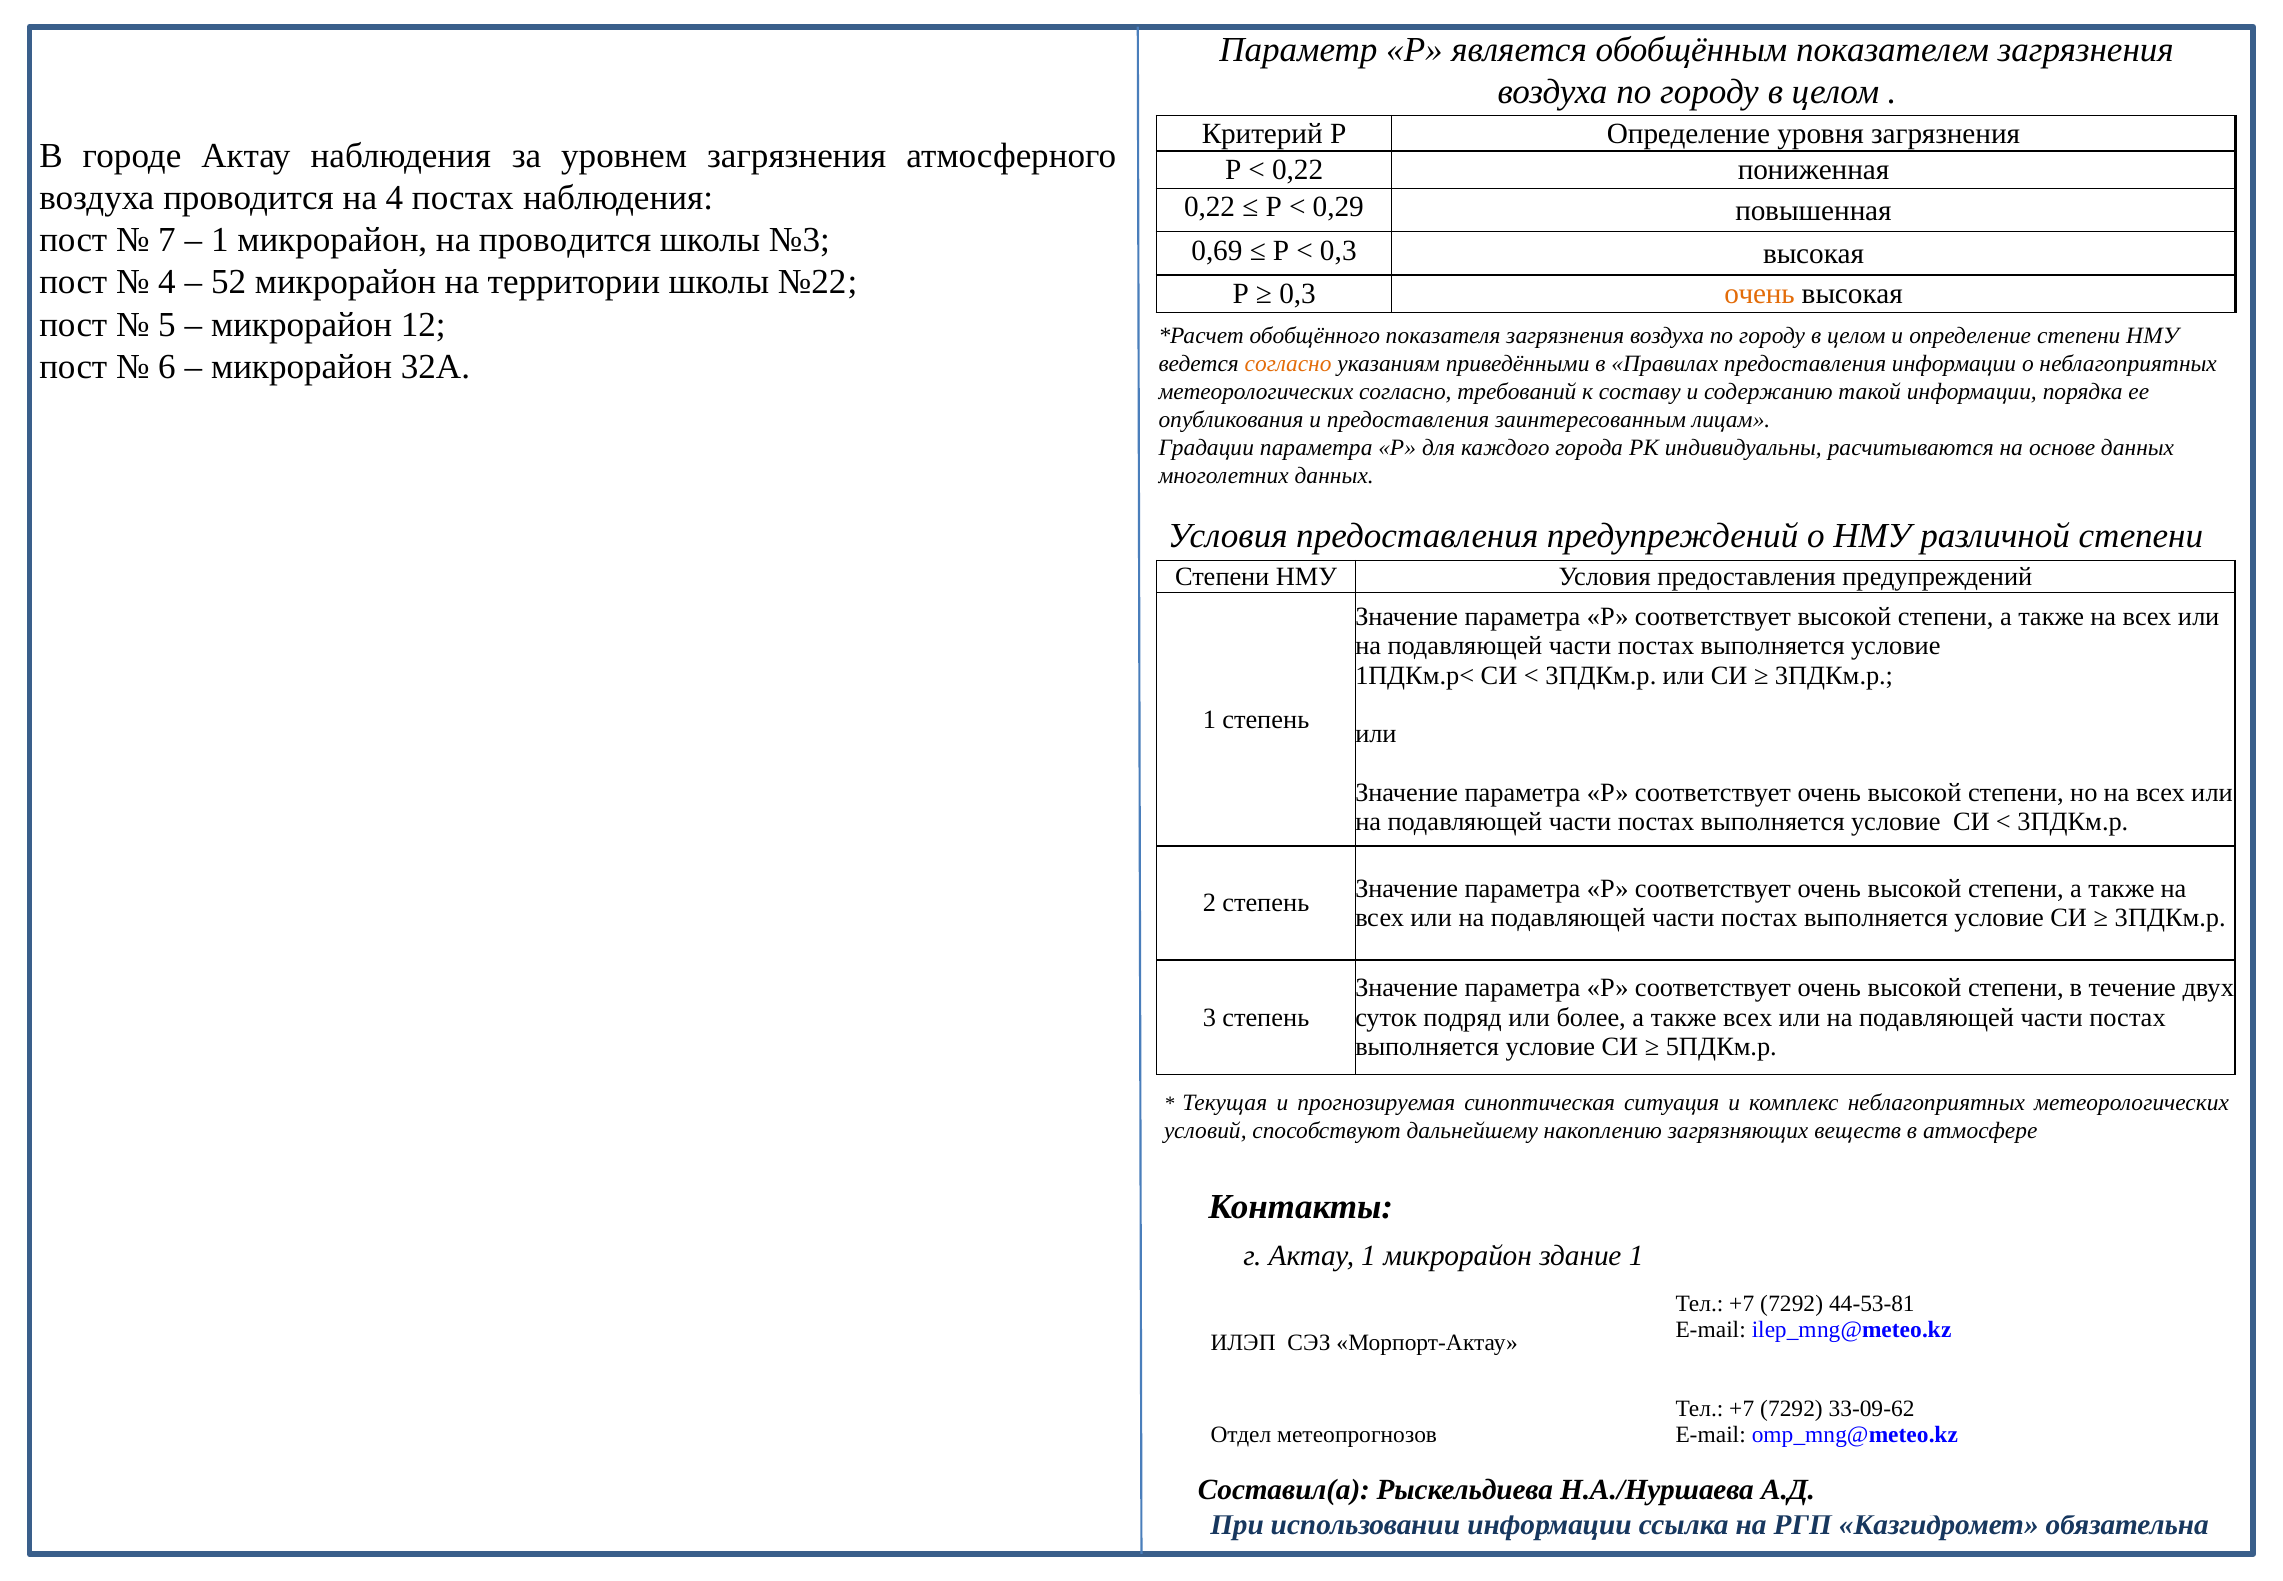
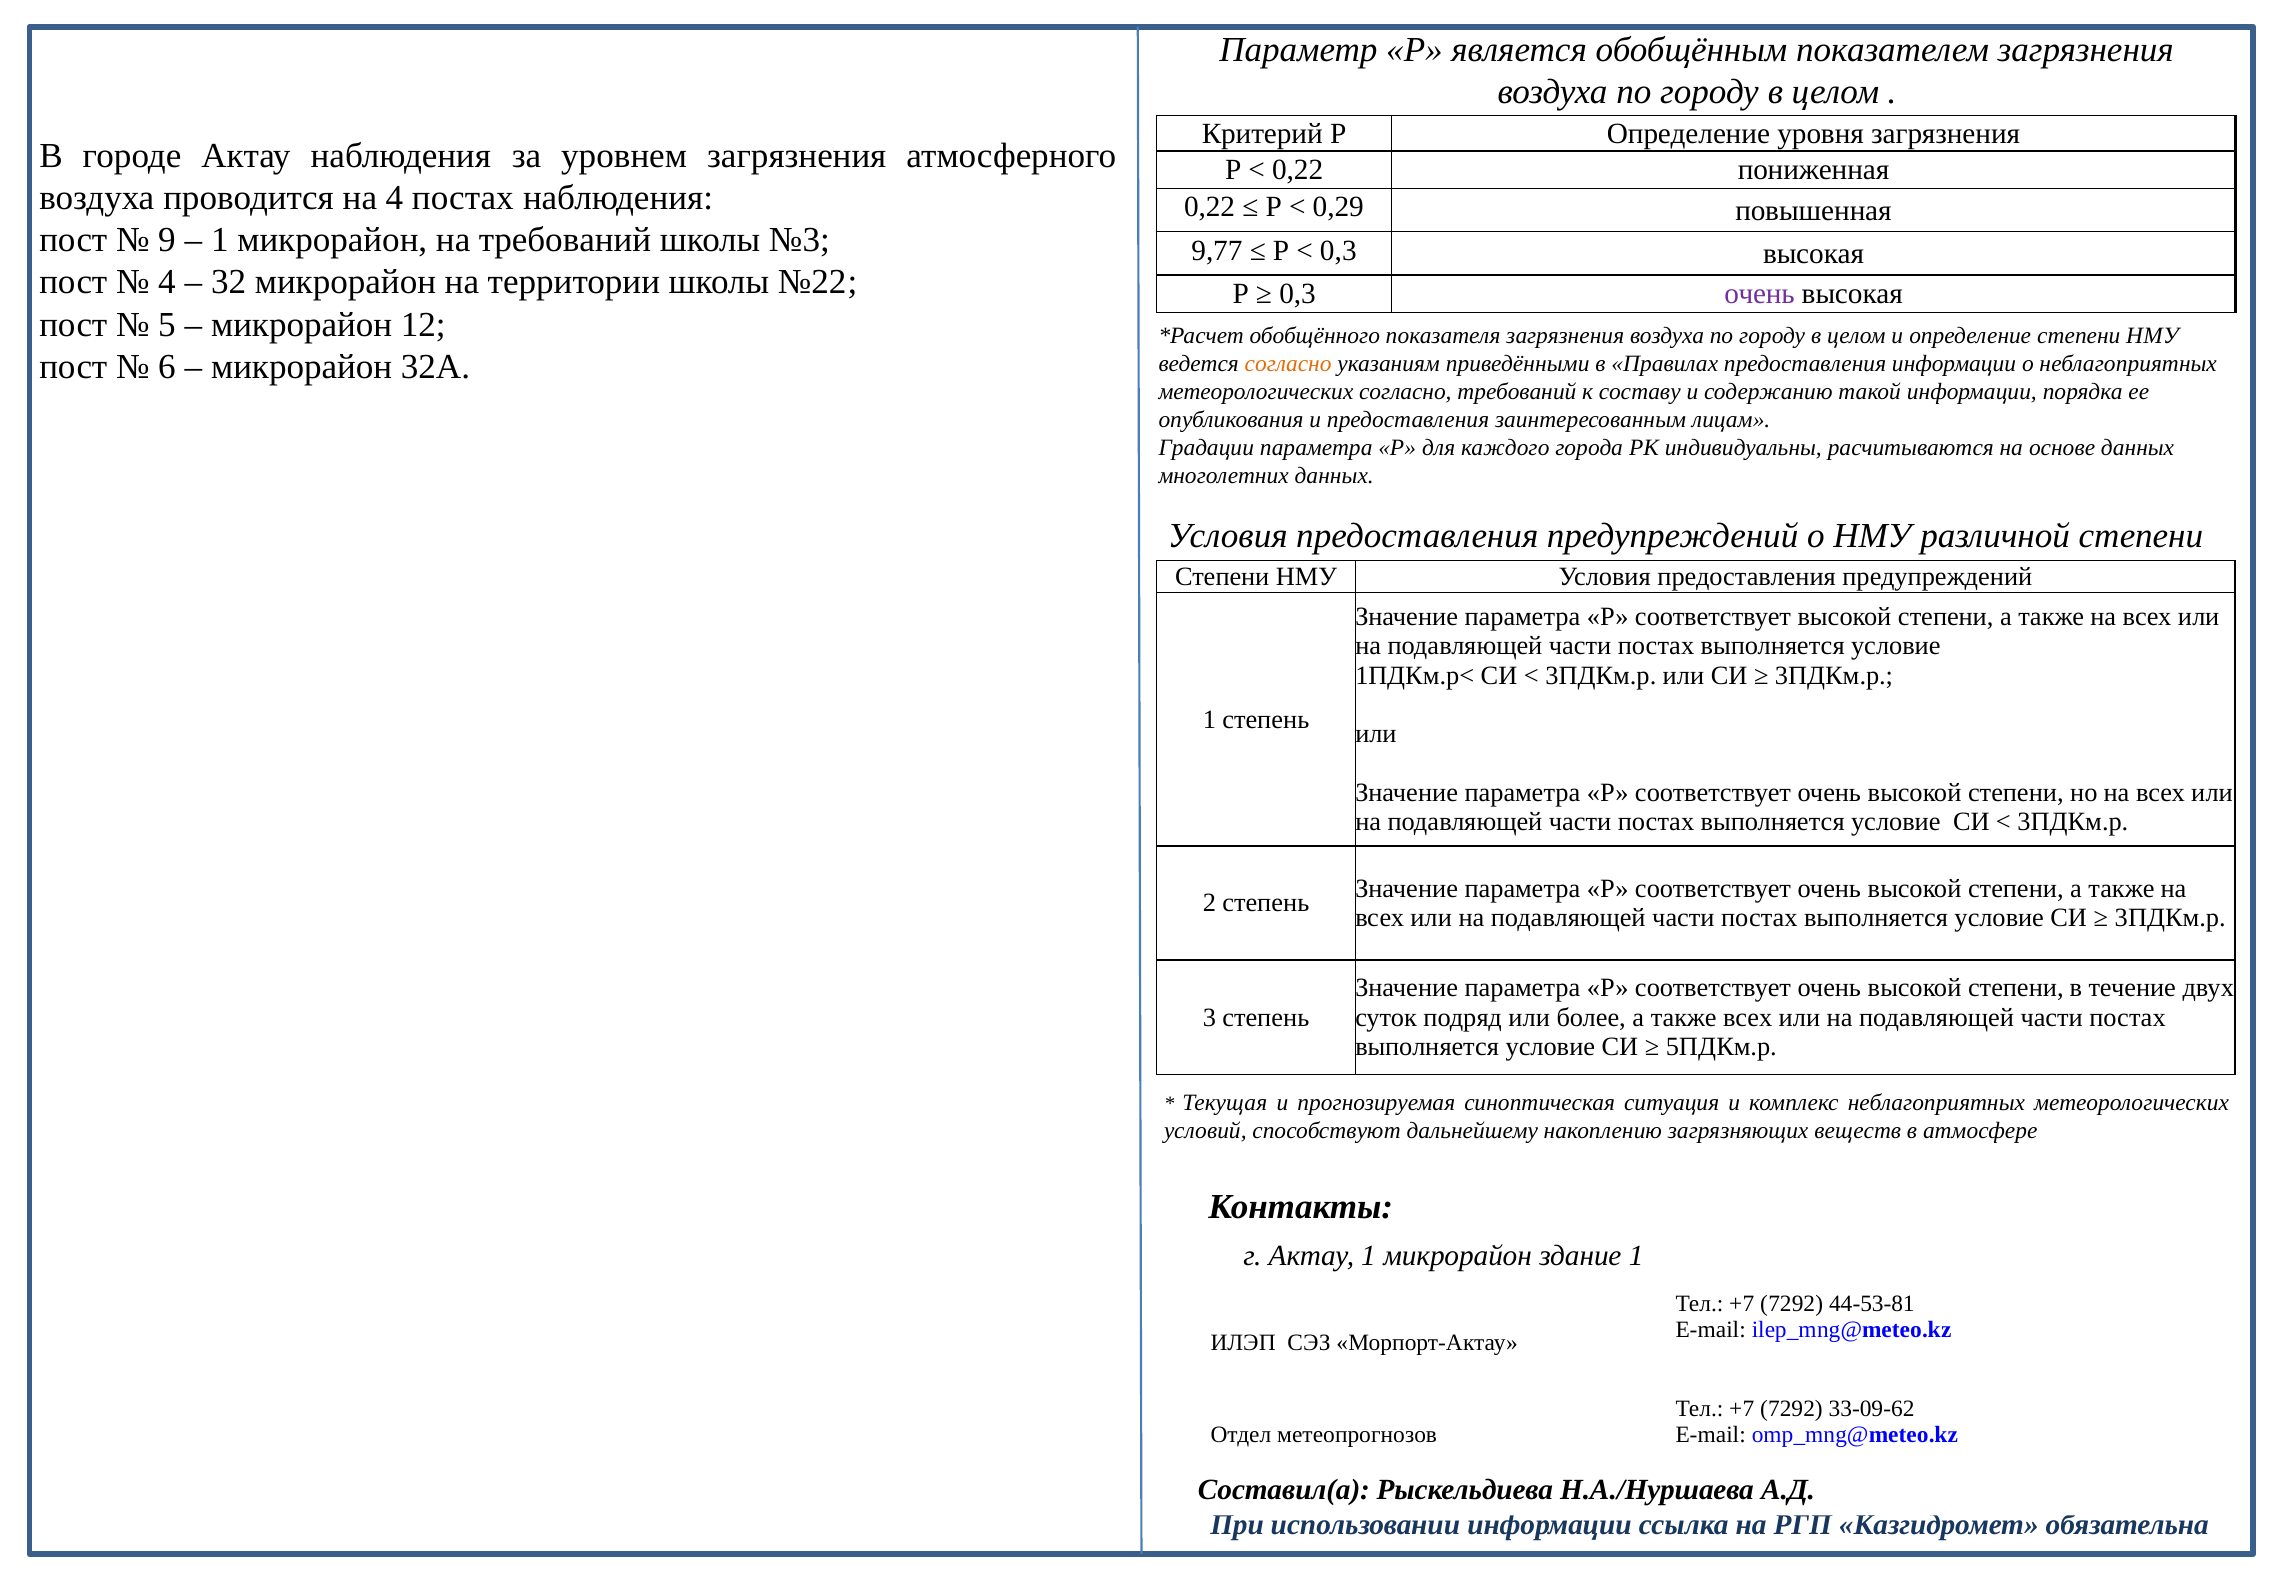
7: 7 -> 9
на проводится: проводится -> требований
0,69: 0,69 -> 9,77
52: 52 -> 32
очень at (1760, 294) colour: orange -> purple
